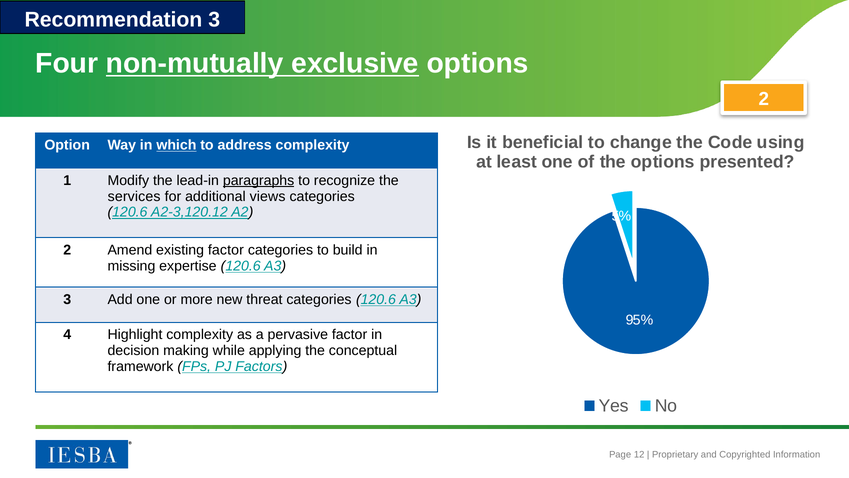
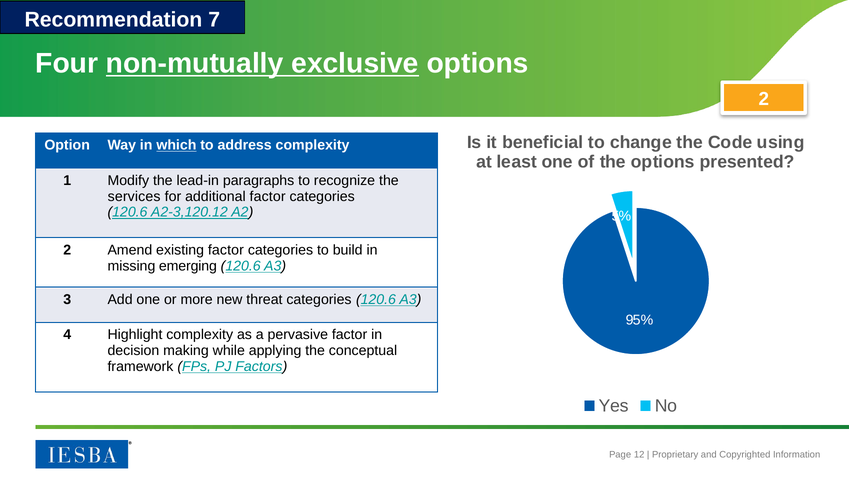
Recommendation 3: 3 -> 7
paragraphs underline: present -> none
additional views: views -> factor
expertise: expertise -> emerging
